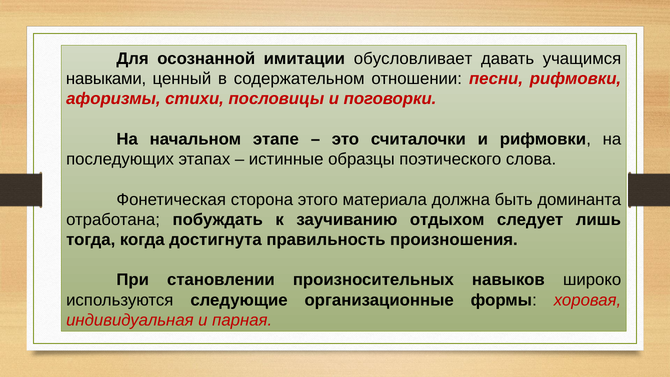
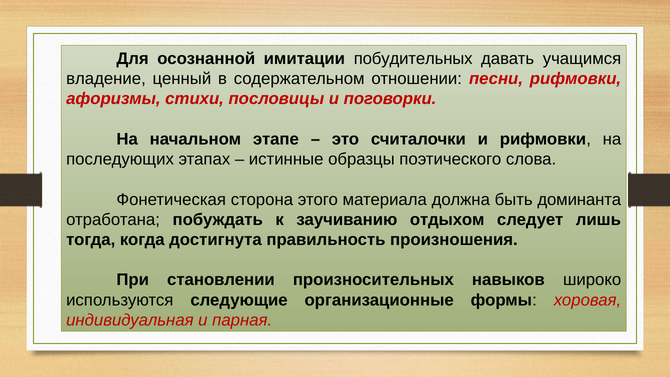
обусловливает: обусловливает -> побудительных
навыками: навыками -> владение
